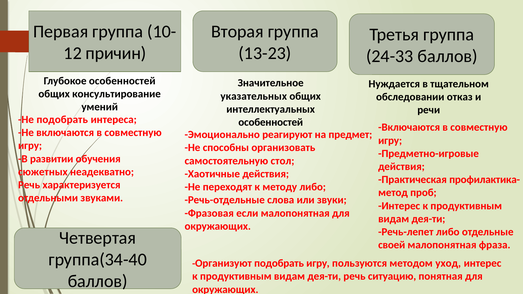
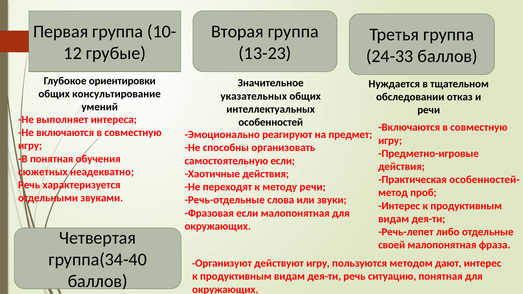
причин: причин -> грубые
Глубокое особенностей: особенностей -> ориентировки
Не подобрать: подобрать -> выполняет
В развитии: развитии -> понятная
самостоятельную стол: стол -> если
профилактика-: профилактика- -> особенностей-
методу либо: либо -> речи
Организуют подобрать: подобрать -> действуют
уход: уход -> дают
